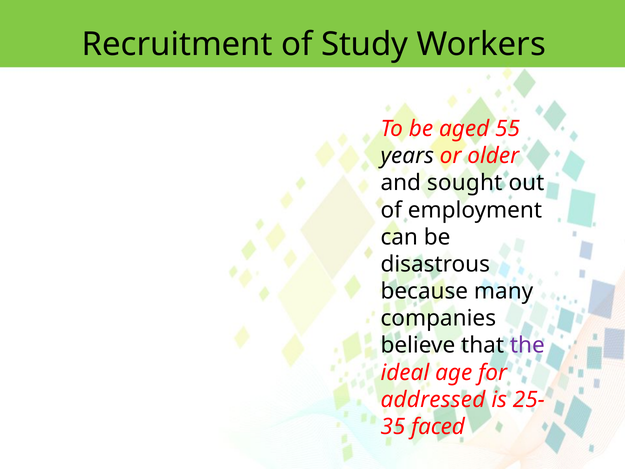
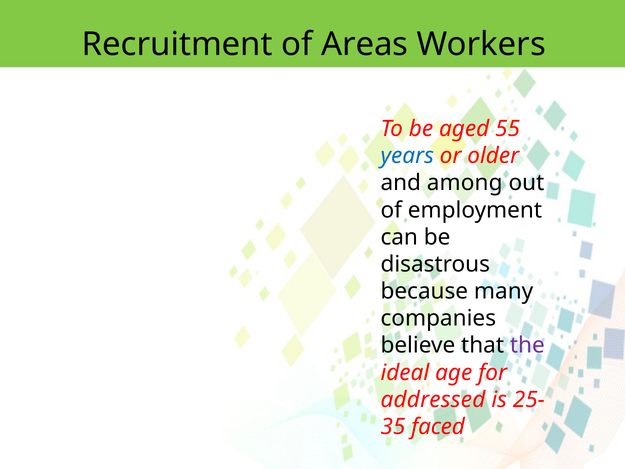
Study: Study -> Areas
years colour: black -> blue
sought: sought -> among
